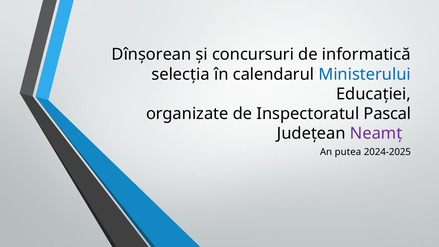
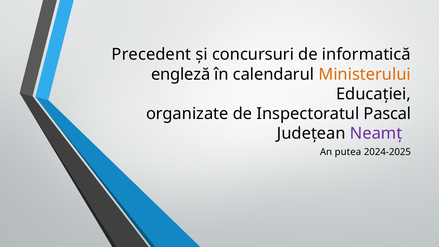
Dînșorean: Dînșorean -> Precedent
selecția: selecția -> engleză
Ministerului colour: blue -> orange
